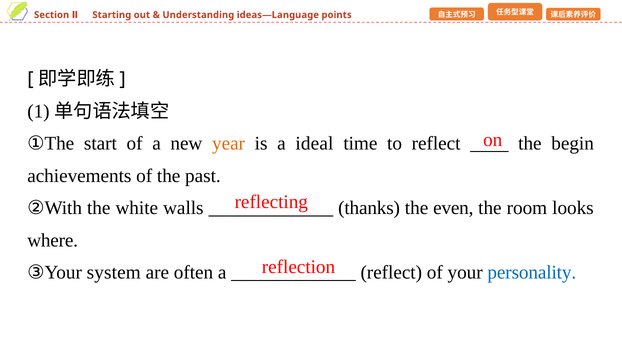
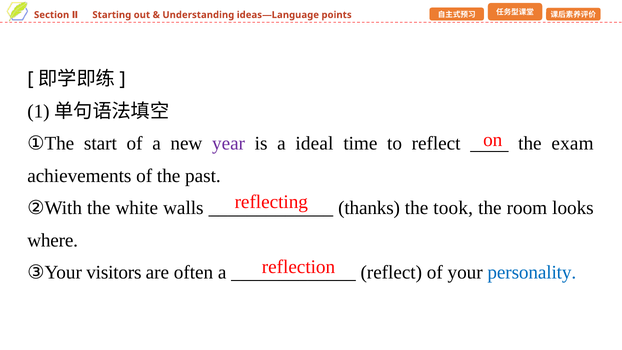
year colour: orange -> purple
begin: begin -> exam
even: even -> took
system: system -> visitors
